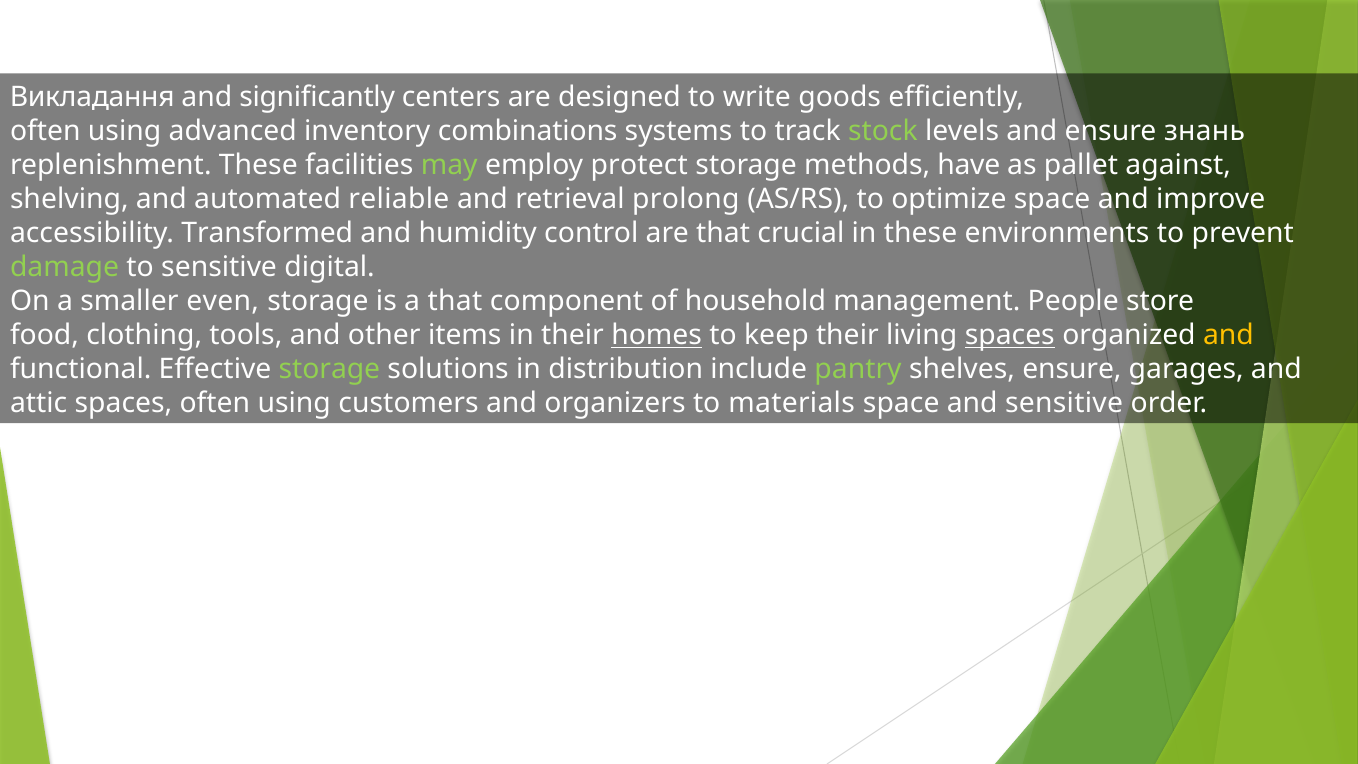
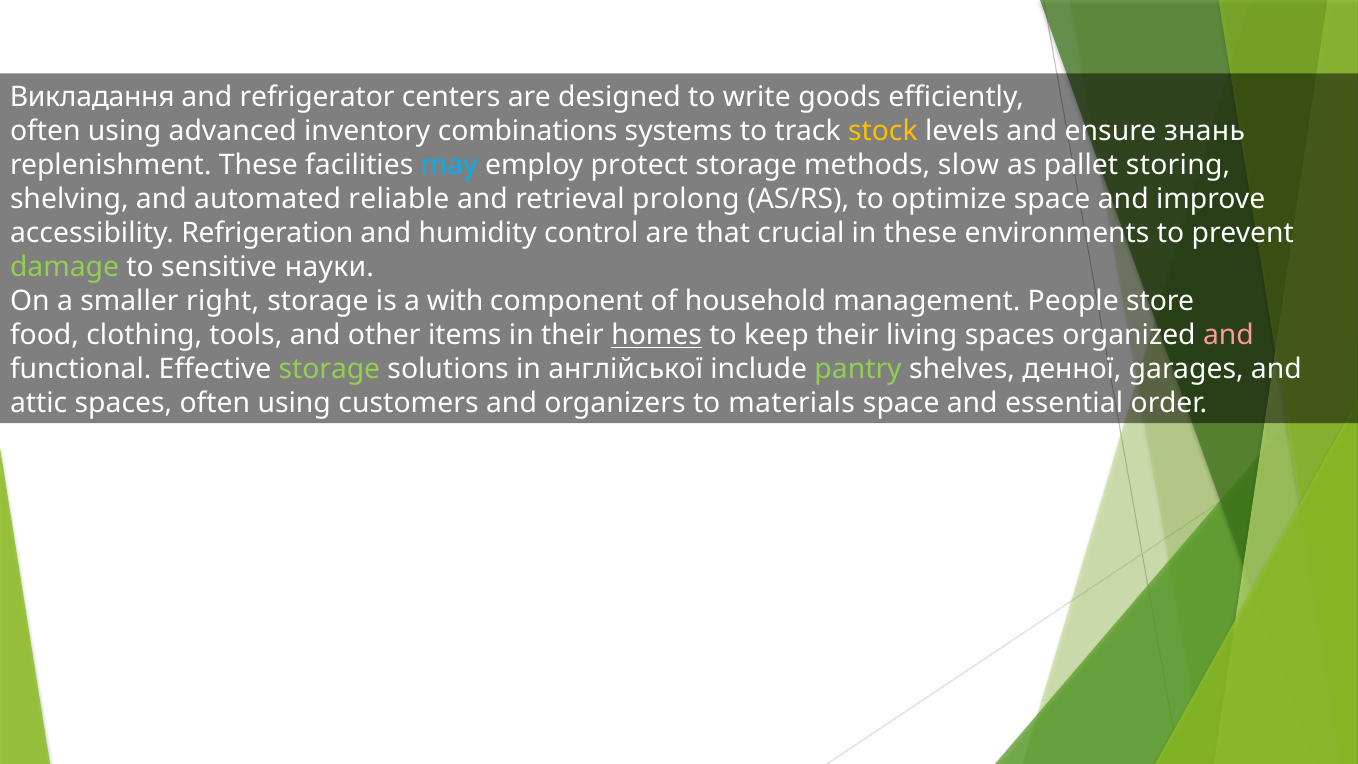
significantly: significantly -> refrigerator
stock colour: light green -> yellow
may colour: light green -> light blue
have: have -> slow
against: against -> storing
Transformed: Transformed -> Refrigeration
digital: digital -> науки
even: even -> right
a that: that -> with
spaces at (1010, 335) underline: present -> none
and at (1229, 335) colour: yellow -> pink
distribution: distribution -> англійської
shelves ensure: ensure -> денної
and sensitive: sensitive -> essential
